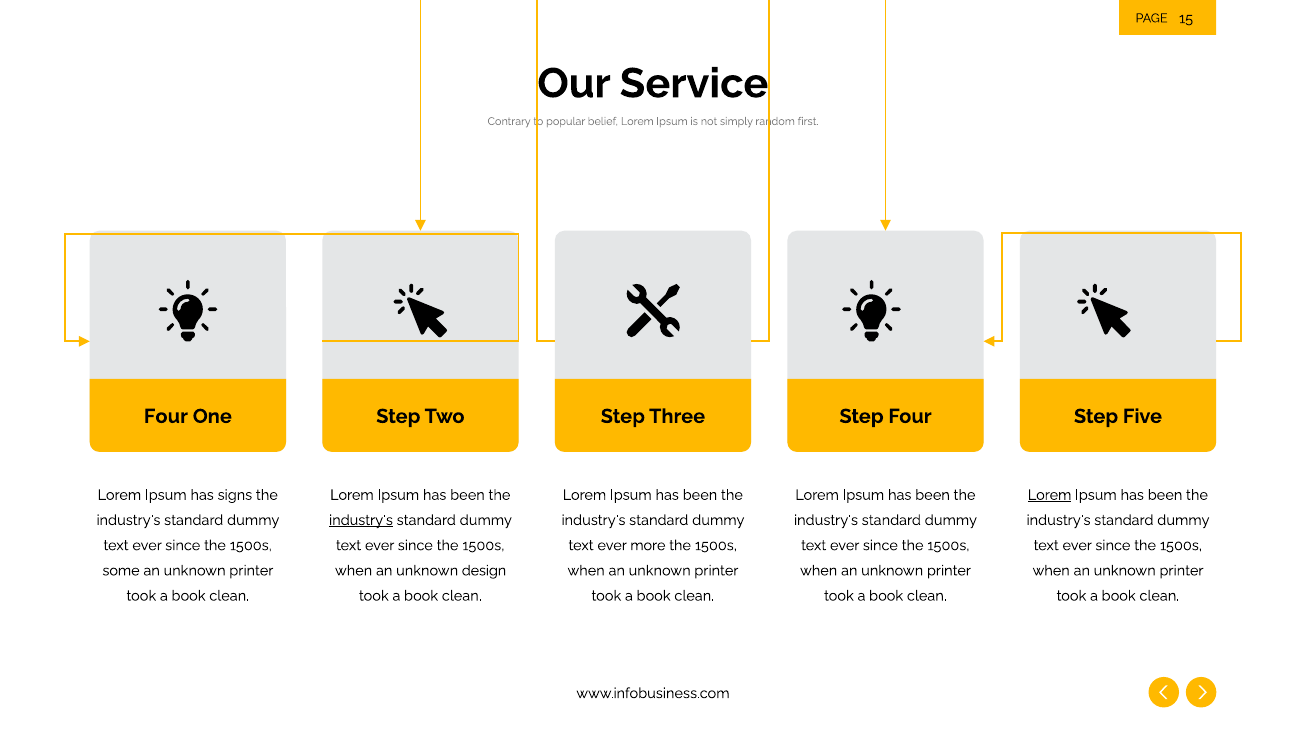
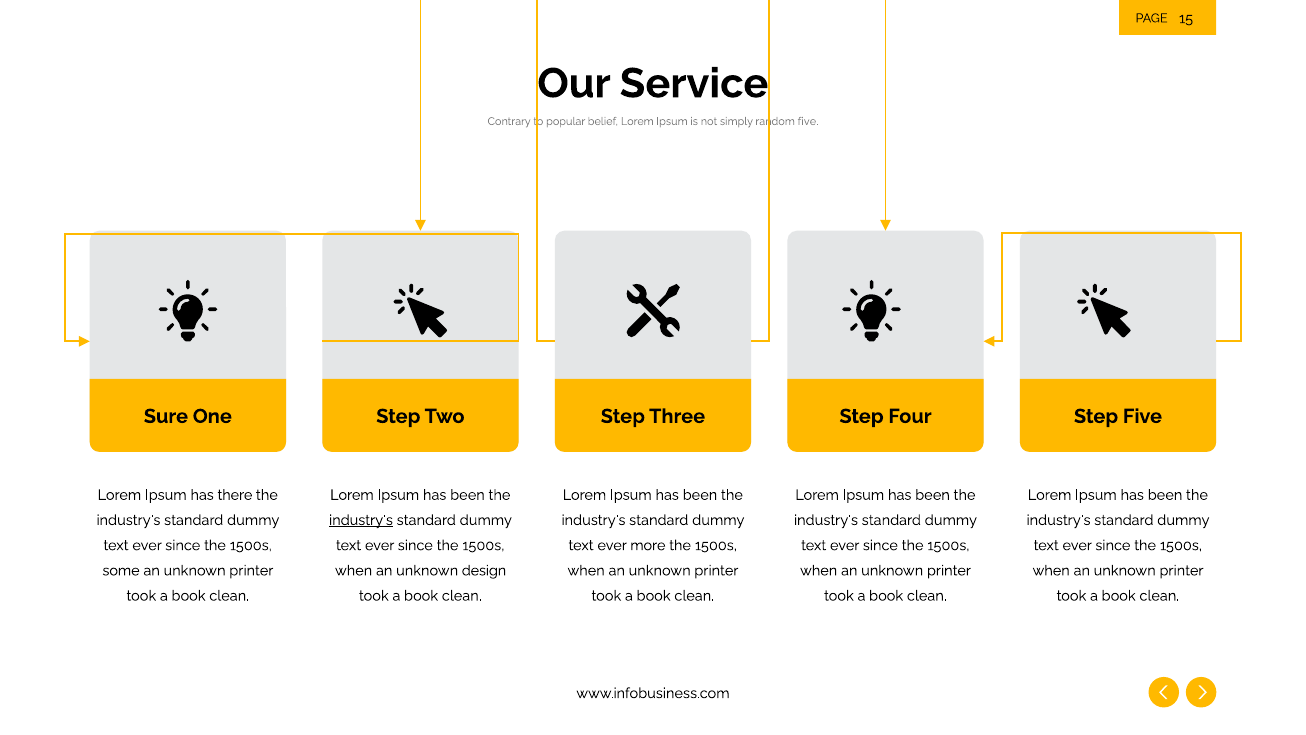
random first: first -> five
Four at (166, 416): Four -> Sure
signs: signs -> there
Lorem at (1050, 495) underline: present -> none
